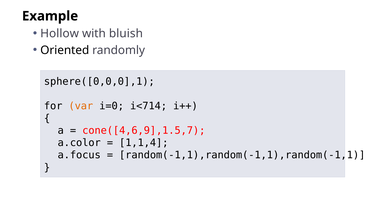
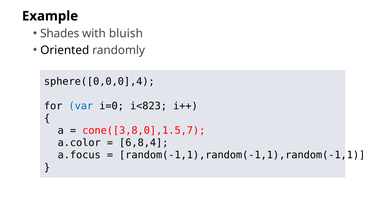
Hollow: Hollow -> Shades
sphere([0,0,0],1: sphere([0,0,0],1 -> sphere([0,0,0],4
var colour: orange -> blue
i<714: i<714 -> i<823
cone([4,6,9],1.5,7: cone([4,6,9],1.5,7 -> cone([3,8,0],1.5,7
1,1,4: 1,1,4 -> 6,8,4
